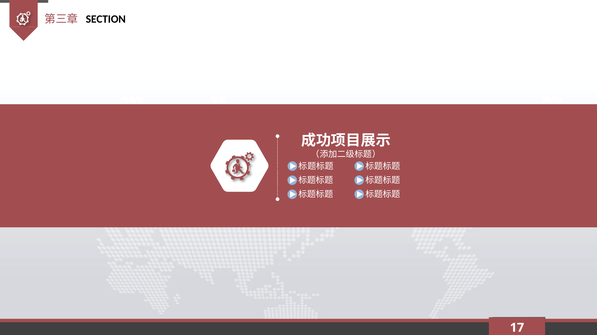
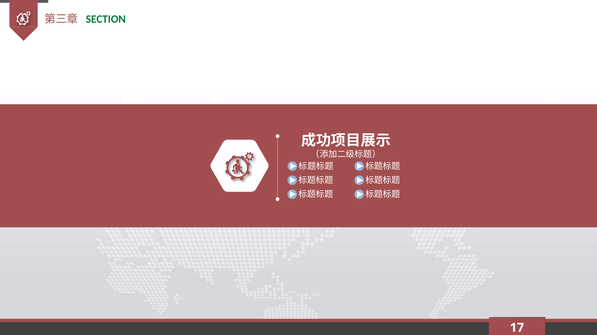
SECTION colour: black -> green
